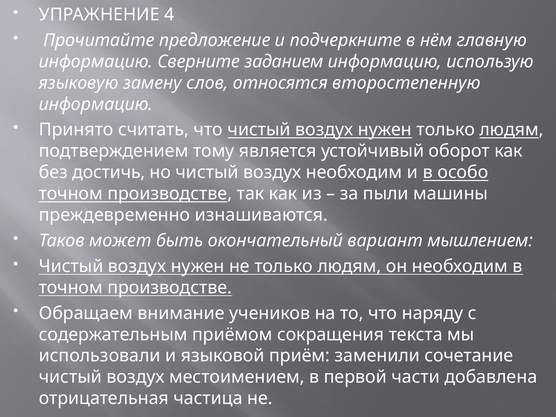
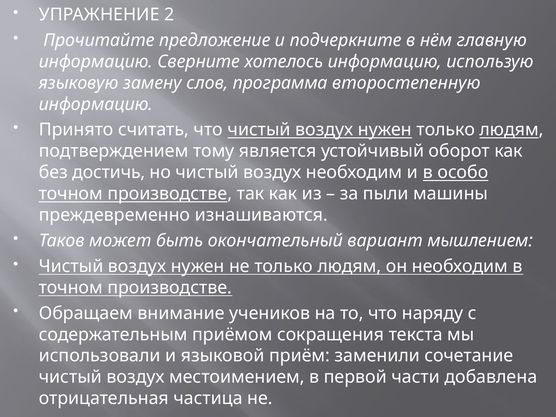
4: 4 -> 2
заданием: заданием -> хотелось
относятся: относятся -> программа
